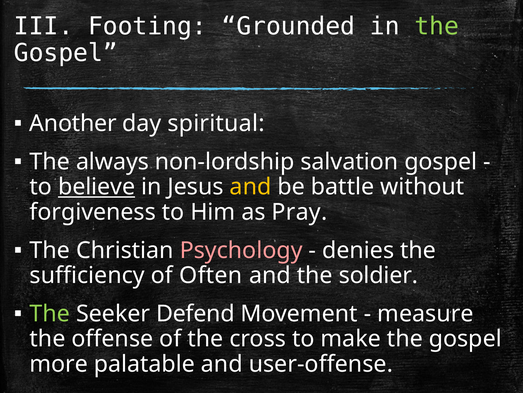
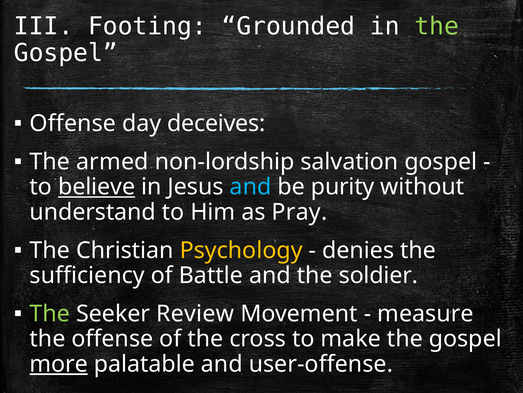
Another at (73, 123): Another -> Offense
spiritual: spiritual -> deceives
always: always -> armed
and at (251, 187) colour: yellow -> light blue
battle: battle -> purity
forgiveness: forgiveness -> understand
Psychology colour: pink -> yellow
Often: Often -> Battle
Defend: Defend -> Review
more underline: none -> present
